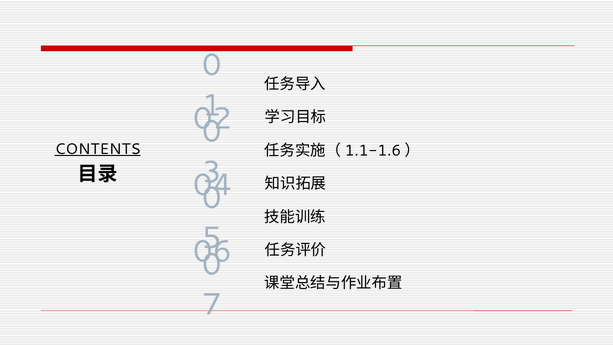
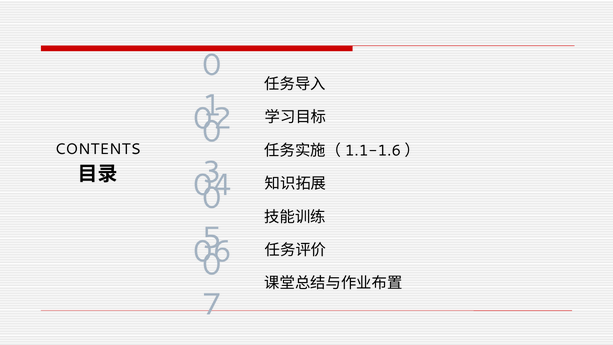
CONTENTS underline: present -> none
